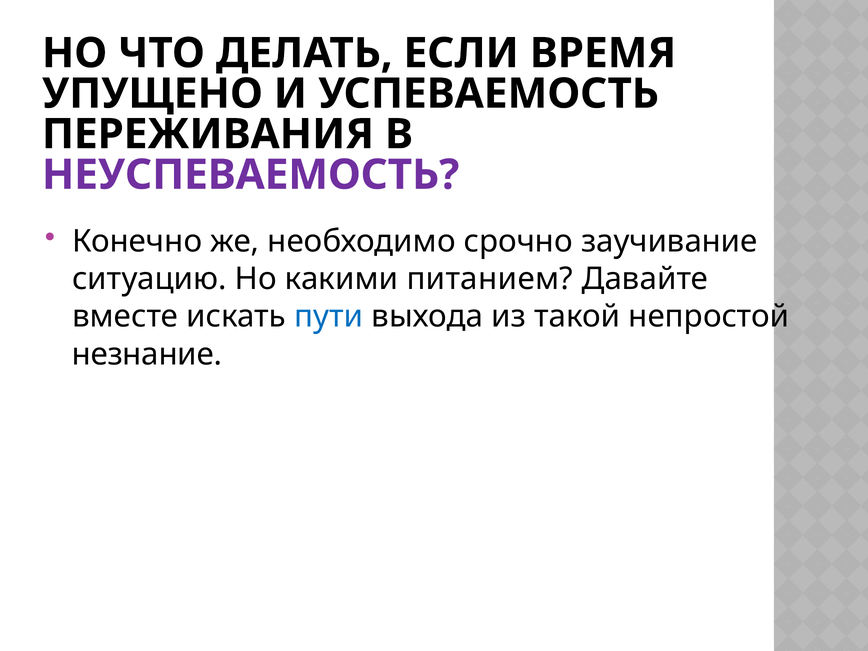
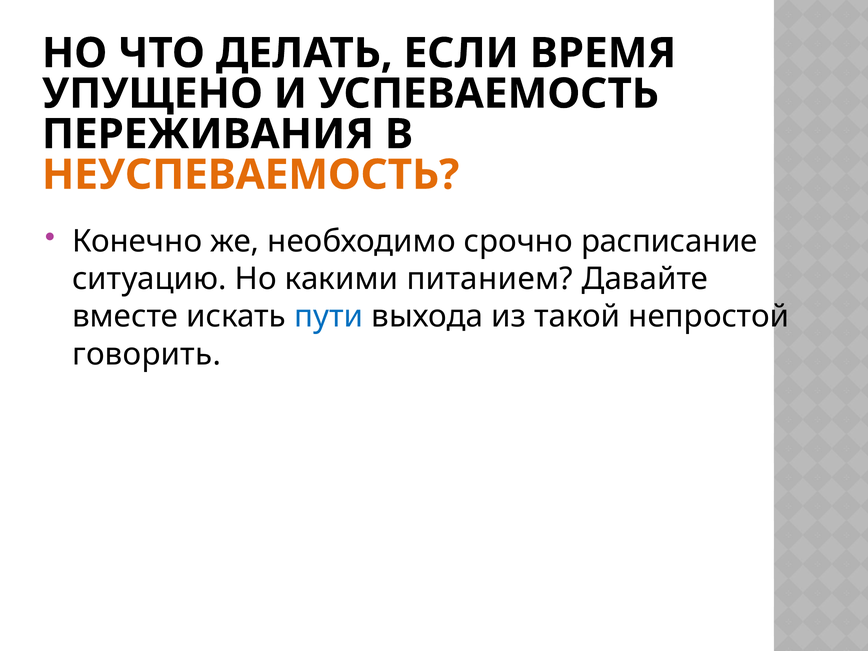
НЕУСПЕВАЕМОСТЬ colour: purple -> orange
заучивание: заучивание -> расписание
незнание: незнание -> говорить
